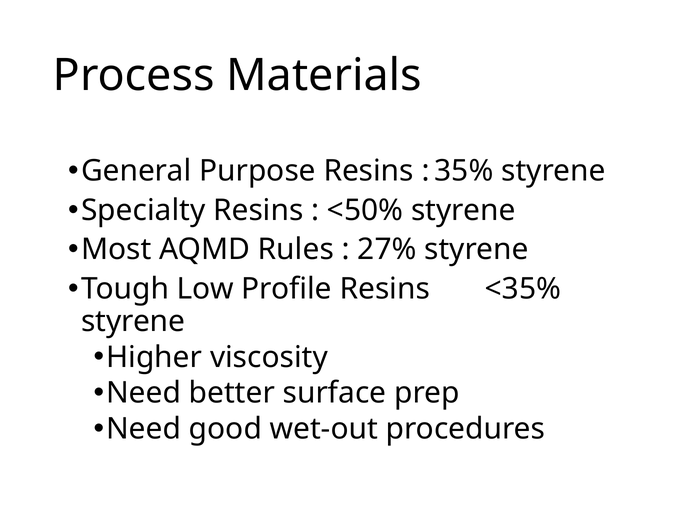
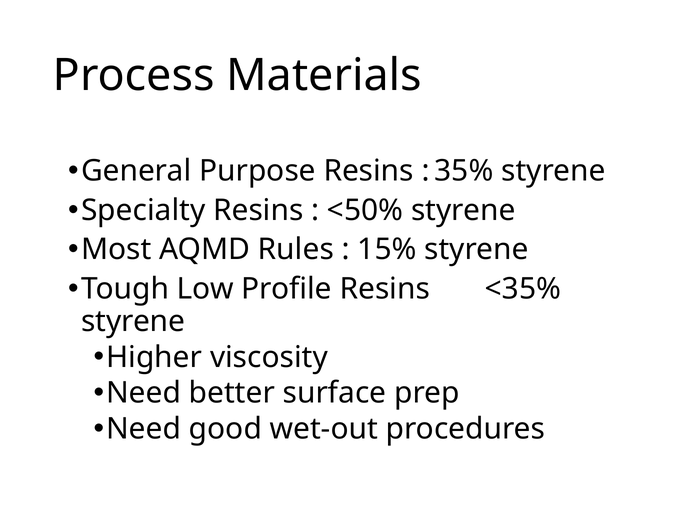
27%: 27% -> 15%
